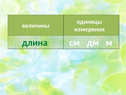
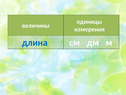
длина colour: green -> blue
